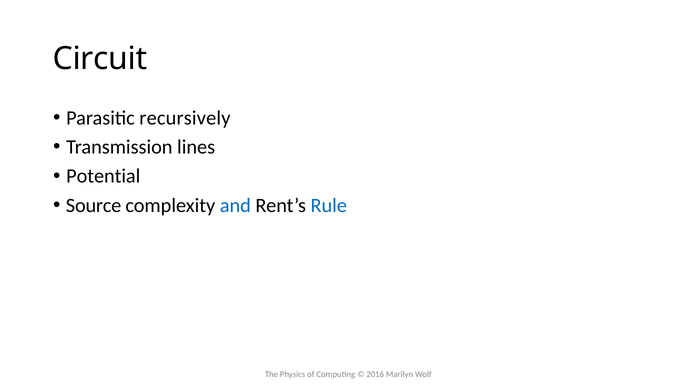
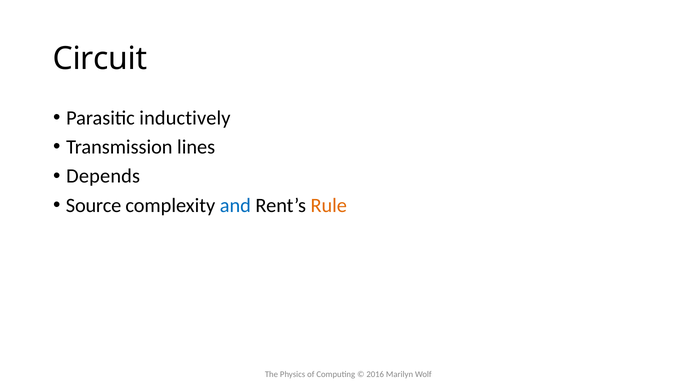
recursively: recursively -> inductively
Potential: Potential -> Depends
Rule colour: blue -> orange
